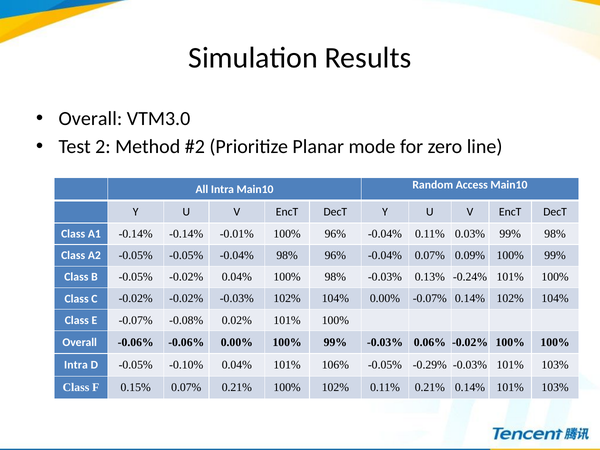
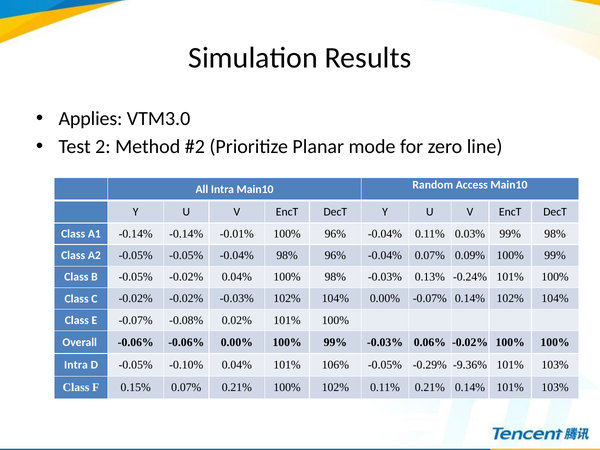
Overall at (90, 119): Overall -> Applies
-0.29% -0.03%: -0.03% -> -9.36%
